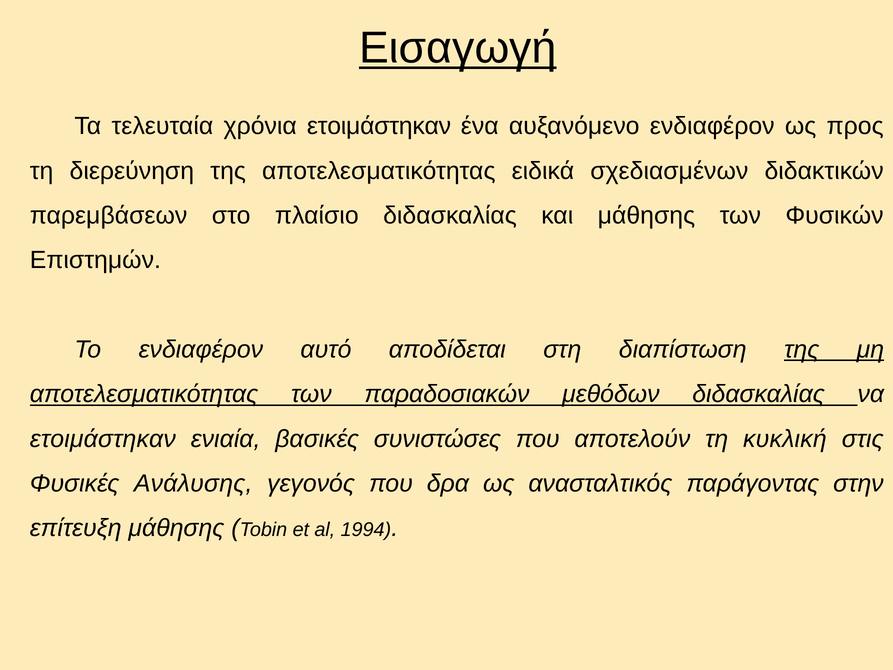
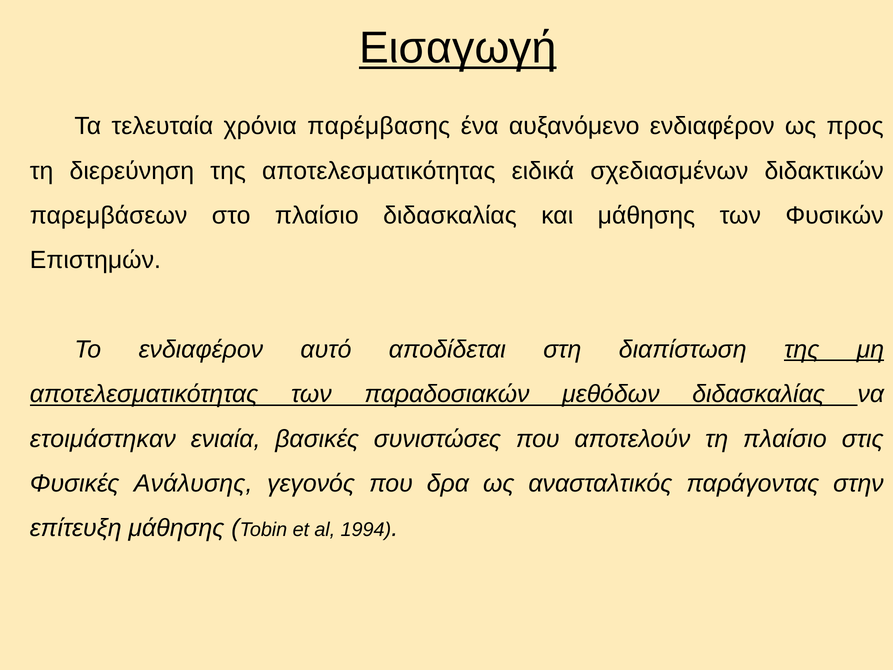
χρόνια ετοιμάστηκαν: ετοιμάστηκαν -> παρέμβασης
τη κυκλική: κυκλική -> πλαίσιο
